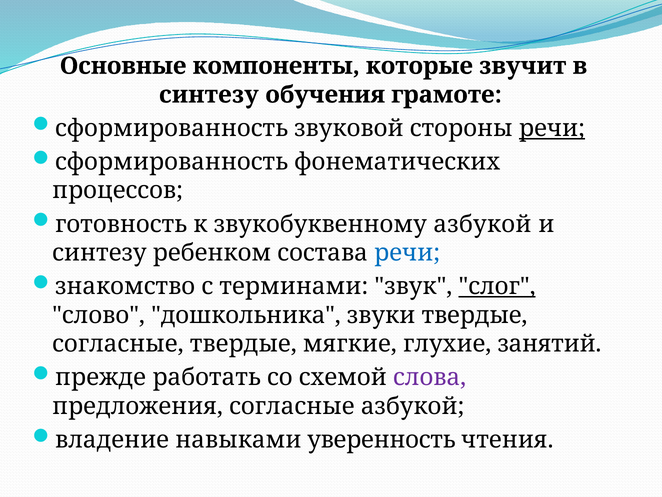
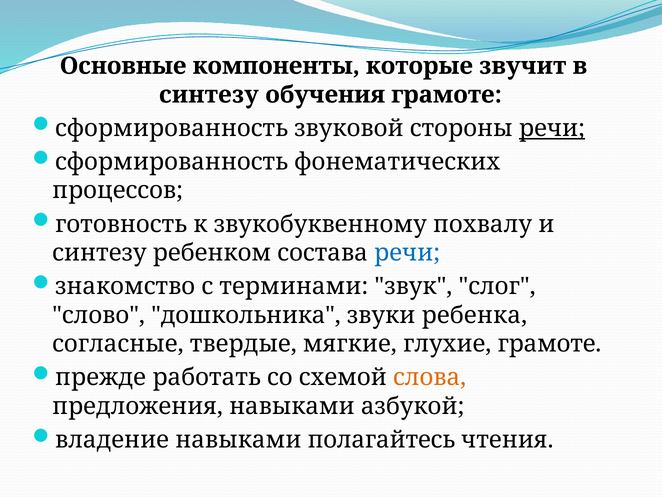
звукобуквенному азбукой: азбукой -> похвалу
слог underline: present -> none
звуки твердые: твердые -> ребенка
глухие занятий: занятий -> грамоте
слова colour: purple -> orange
предложения согласные: согласные -> навыками
уверенность: уверенность -> полагайтесь
